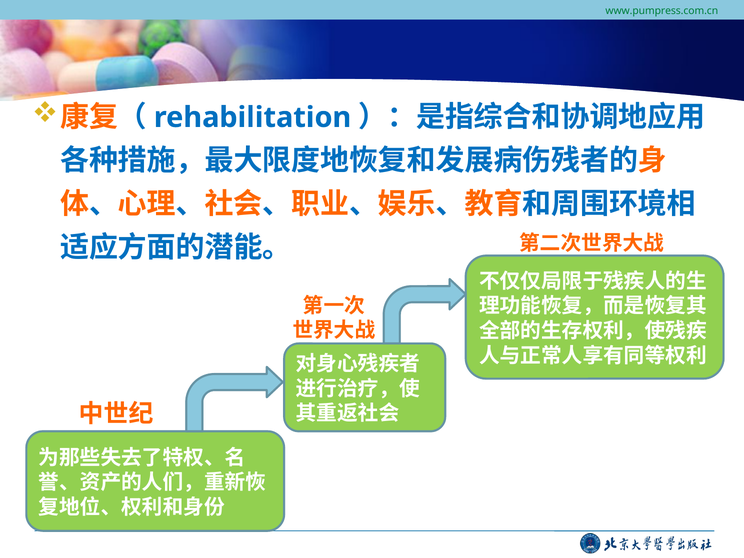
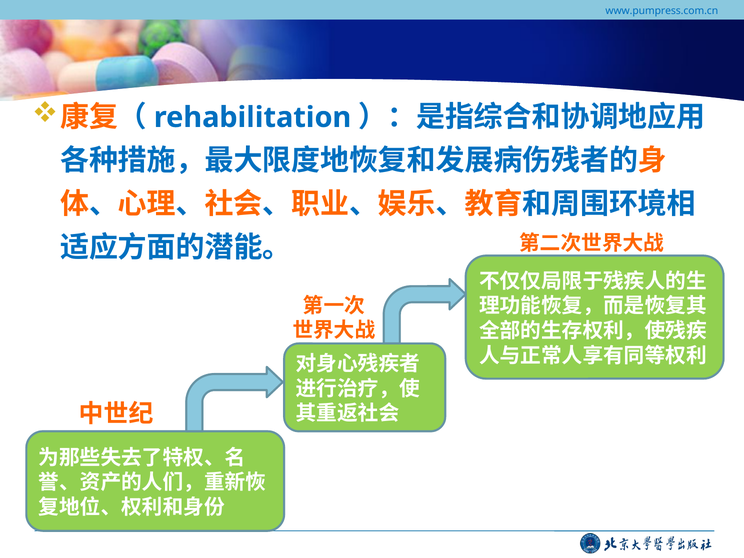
www.pumpress.com.cn colour: green -> blue
